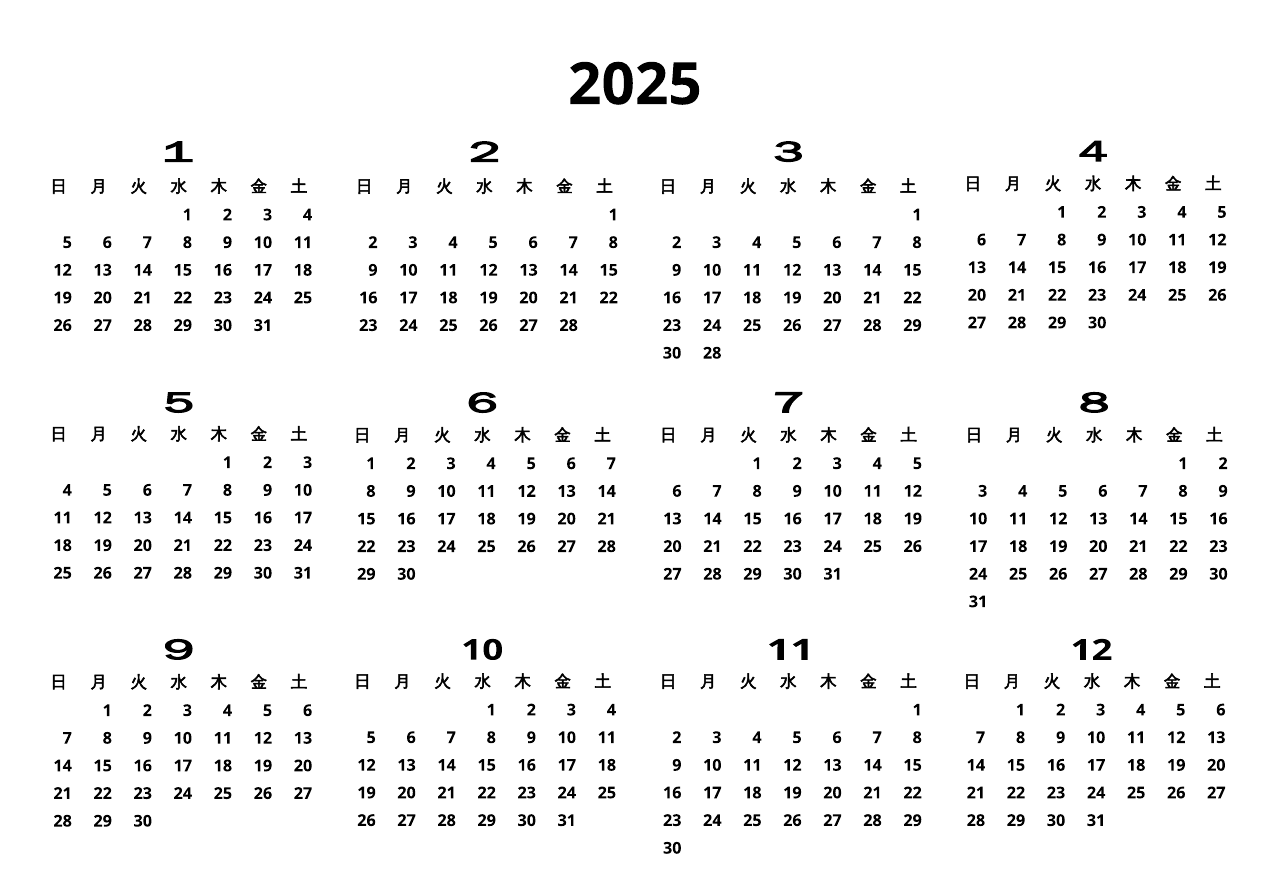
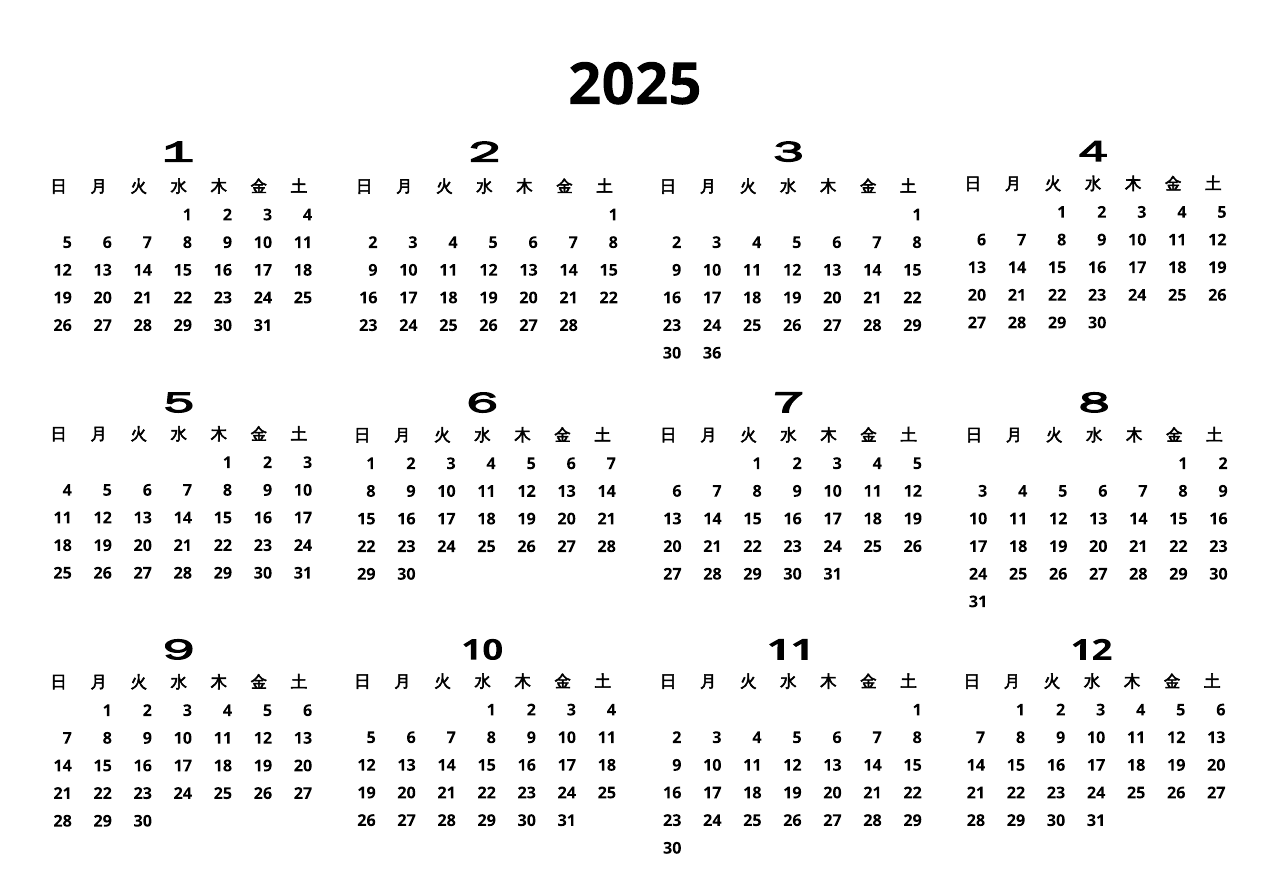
30 28: 28 -> 36
